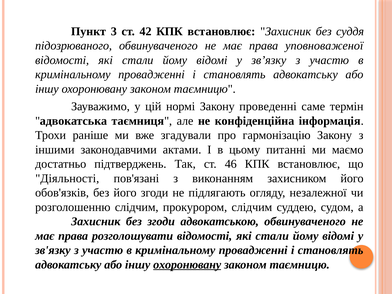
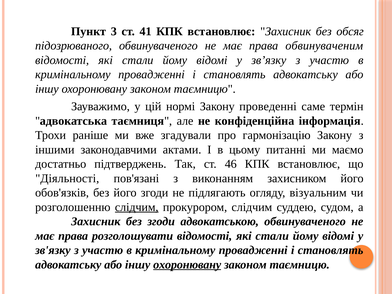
42: 42 -> 41
суддя: суддя -> обсяг
уповноваженої: уповноваженої -> обвинуваченим
незалежної: незалежної -> візуальним
слідчим at (137, 207) underline: none -> present
